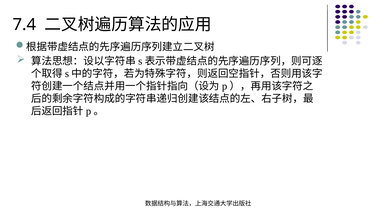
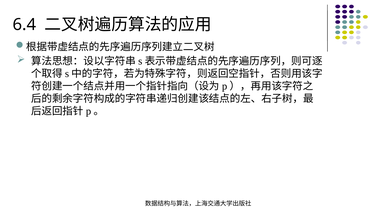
7.4: 7.4 -> 6.4
